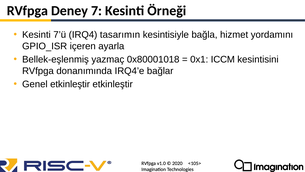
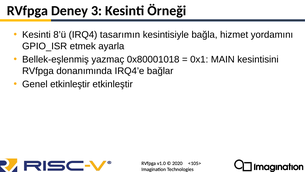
7: 7 -> 3
7’ü: 7’ü -> 8’ü
içeren: içeren -> etmek
ICCM: ICCM -> MAIN
